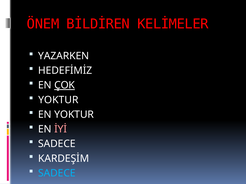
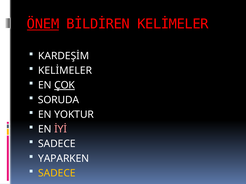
ÖNEM underline: none -> present
YAZARKEN: YAZARKEN -> KARDEŞİM
HEDEFİMİZ at (65, 71): HEDEFİMİZ -> KELİMELER
YOKTUR at (58, 100): YOKTUR -> SORUDA
KARDEŞİM: KARDEŞİM -> YAPARKEN
SADECE at (57, 174) colour: light blue -> yellow
